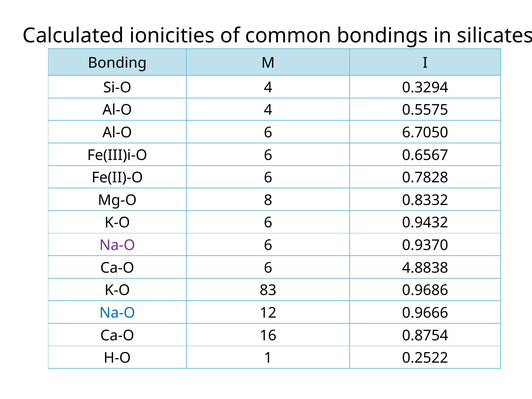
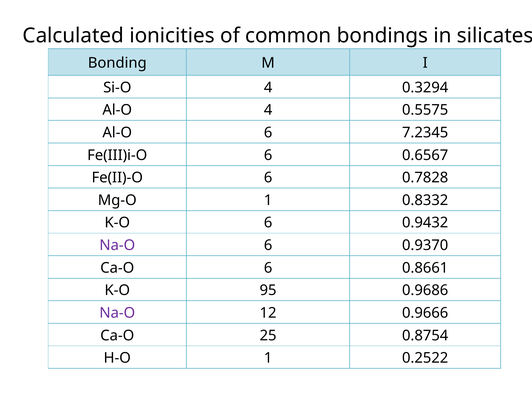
6.7050: 6.7050 -> 7.2345
Mg-O 8: 8 -> 1
4.8838: 4.8838 -> 0.8661
83: 83 -> 95
Na-O at (117, 313) colour: blue -> purple
16: 16 -> 25
